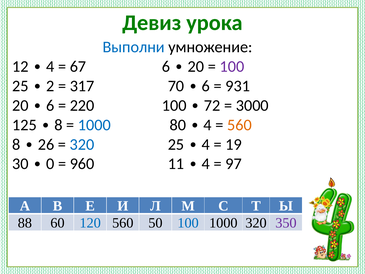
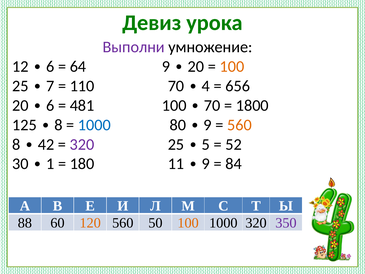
Выполни colour: blue -> purple
6 at (166, 66): 6 -> 9
100 at (232, 66) colour: purple -> orange
12 4: 4 -> 6
67: 67 -> 64
2: 2 -> 7
317: 317 -> 110
70 6: 6 -> 4
931: 931 -> 656
100 72: 72 -> 70
3000: 3000 -> 1800
220: 220 -> 481
80 4: 4 -> 9
26: 26 -> 42
320 at (82, 144) colour: blue -> purple
25 4: 4 -> 5
19: 19 -> 52
0: 0 -> 1
960: 960 -> 180
11 4: 4 -> 9
97: 97 -> 84
120 colour: blue -> orange
100 at (188, 223) colour: blue -> orange
